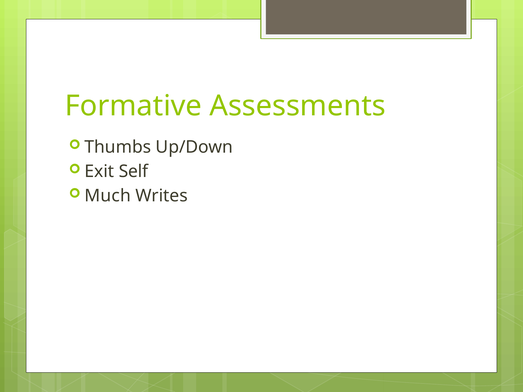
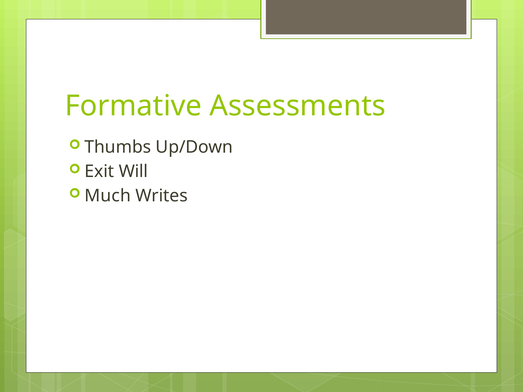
Self: Self -> Will
